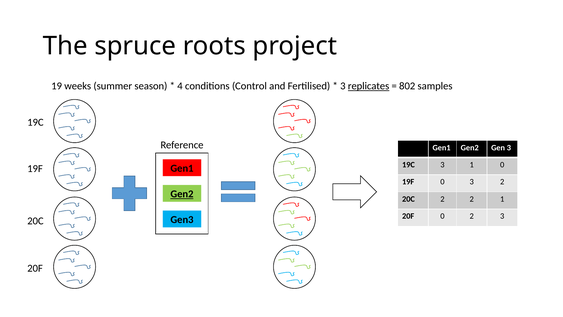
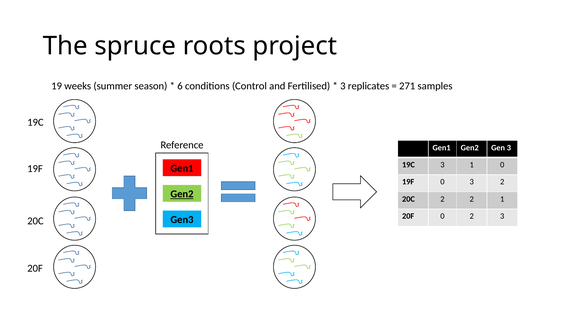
4: 4 -> 6
replicates underline: present -> none
802: 802 -> 271
